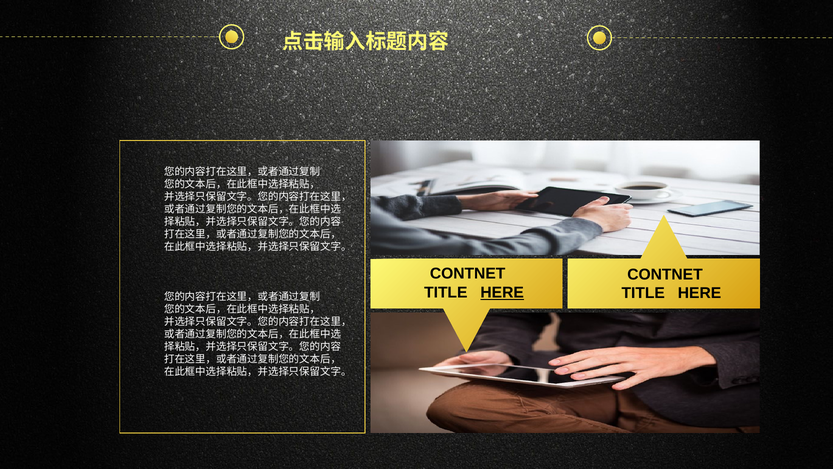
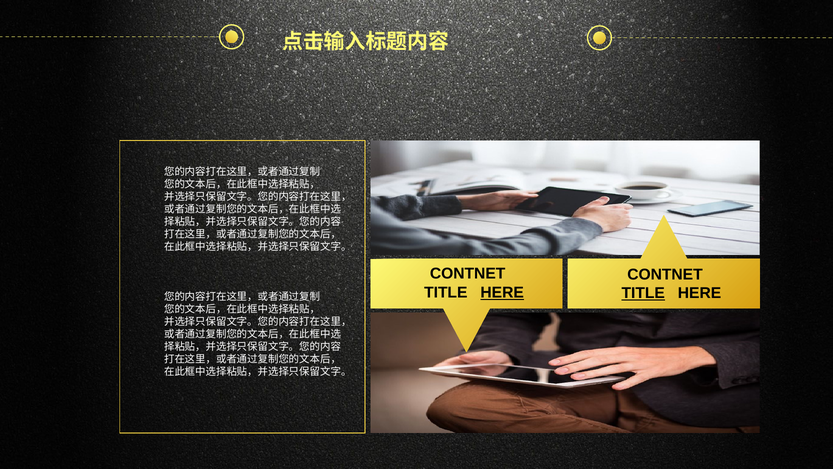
TITLE at (643, 293) underline: none -> present
